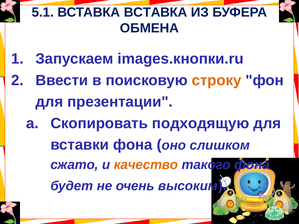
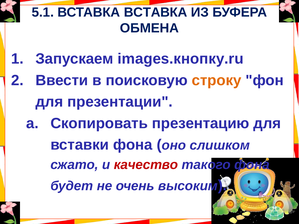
images.кнопки.ru: images.кнопки.ru -> images.кнопку.ru
подходящую: подходящую -> презентацию
качество colour: orange -> red
